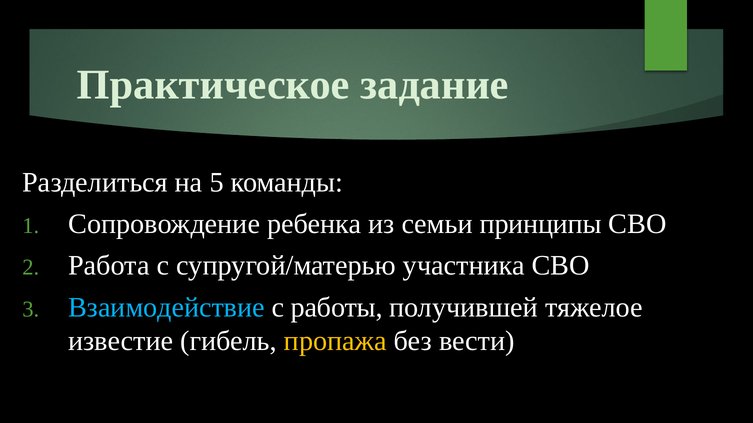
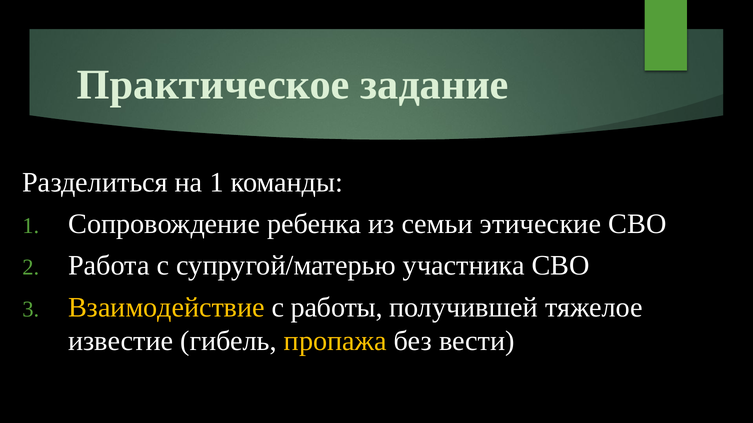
на 5: 5 -> 1
принципы: принципы -> этические
Взаимодействие colour: light blue -> yellow
